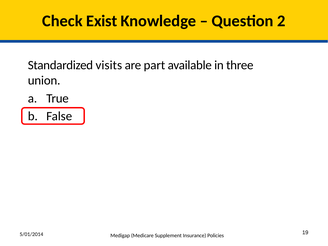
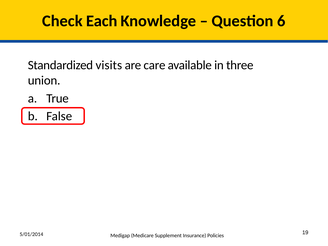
Exist: Exist -> Each
2: 2 -> 6
part: part -> care
